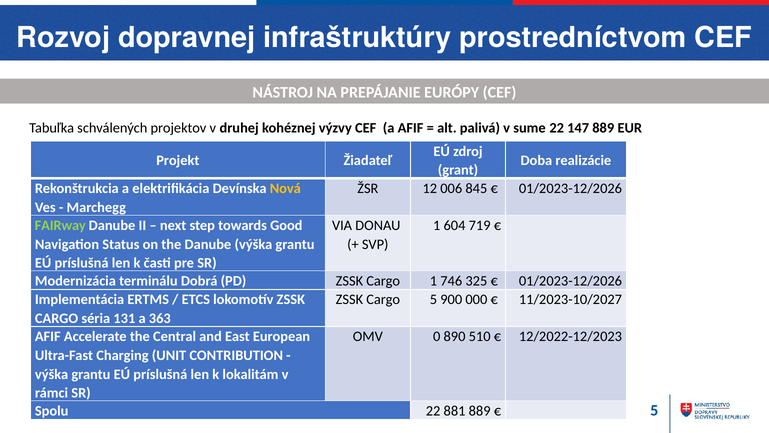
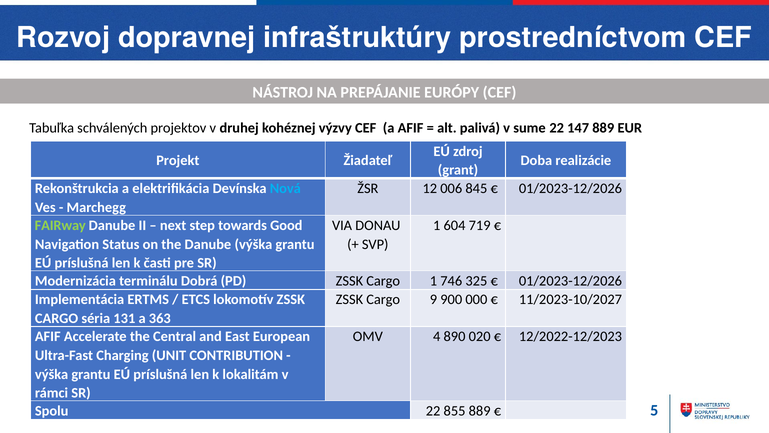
Nová colour: yellow -> light blue
Cargo 5: 5 -> 9
0: 0 -> 4
510: 510 -> 020
881: 881 -> 855
